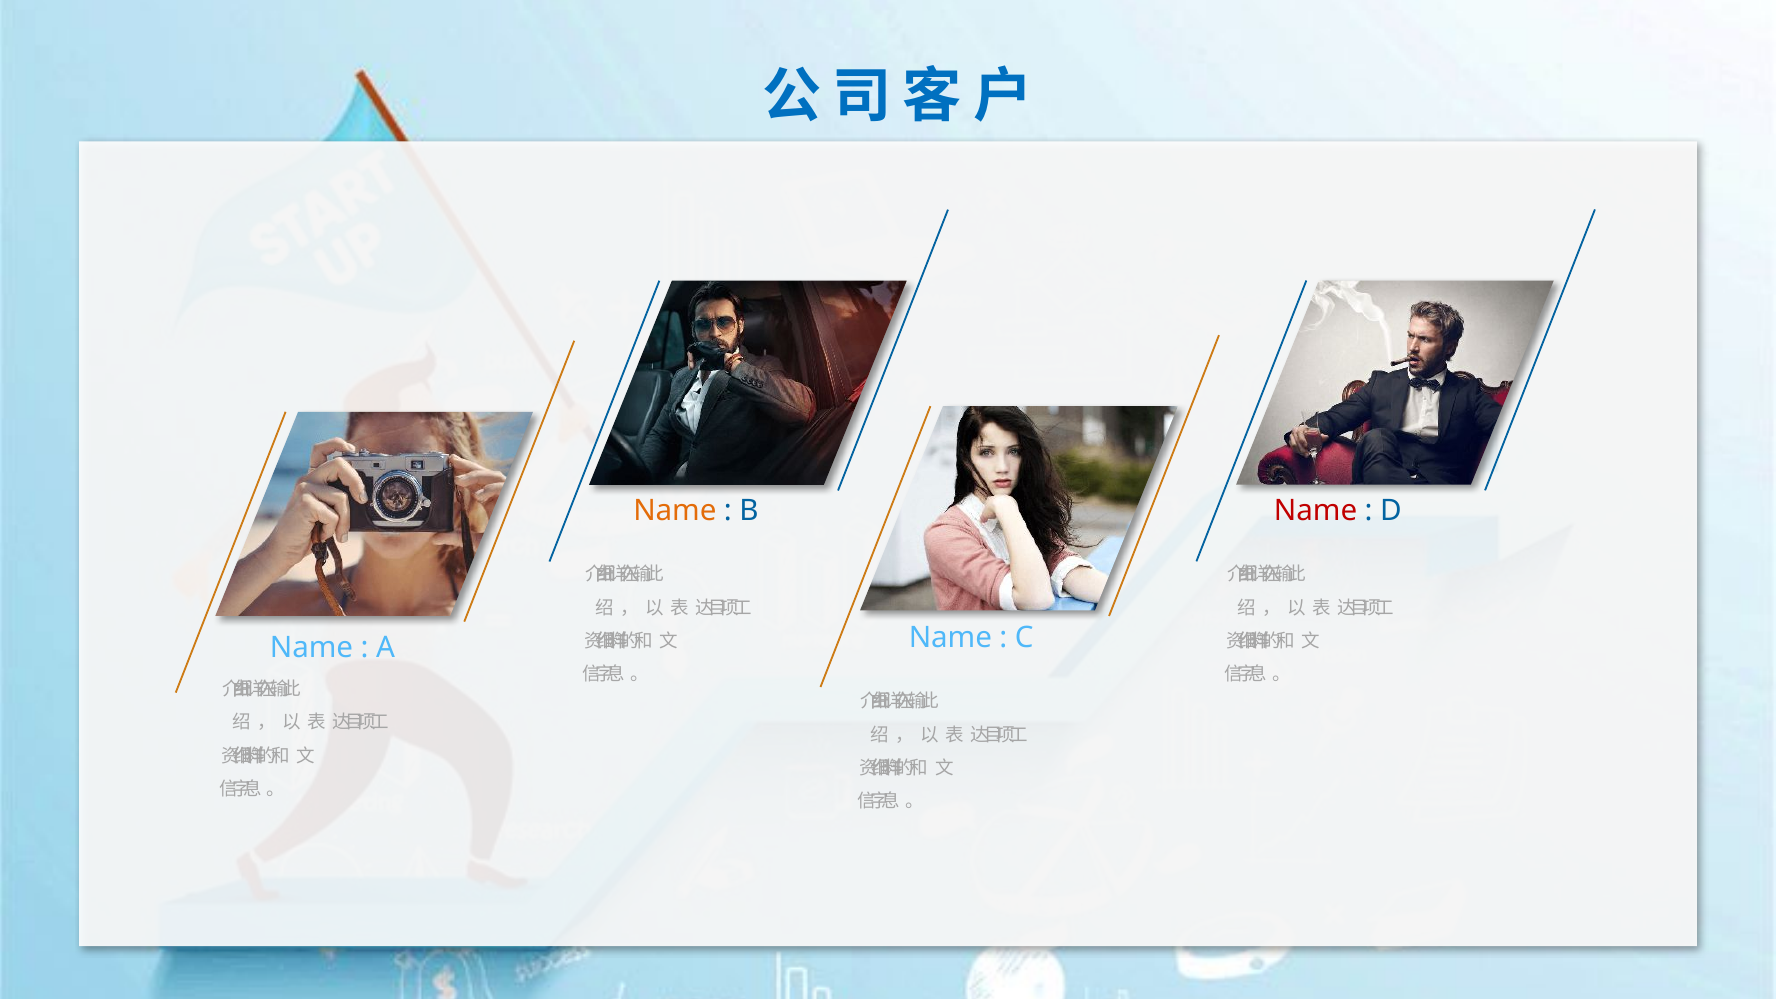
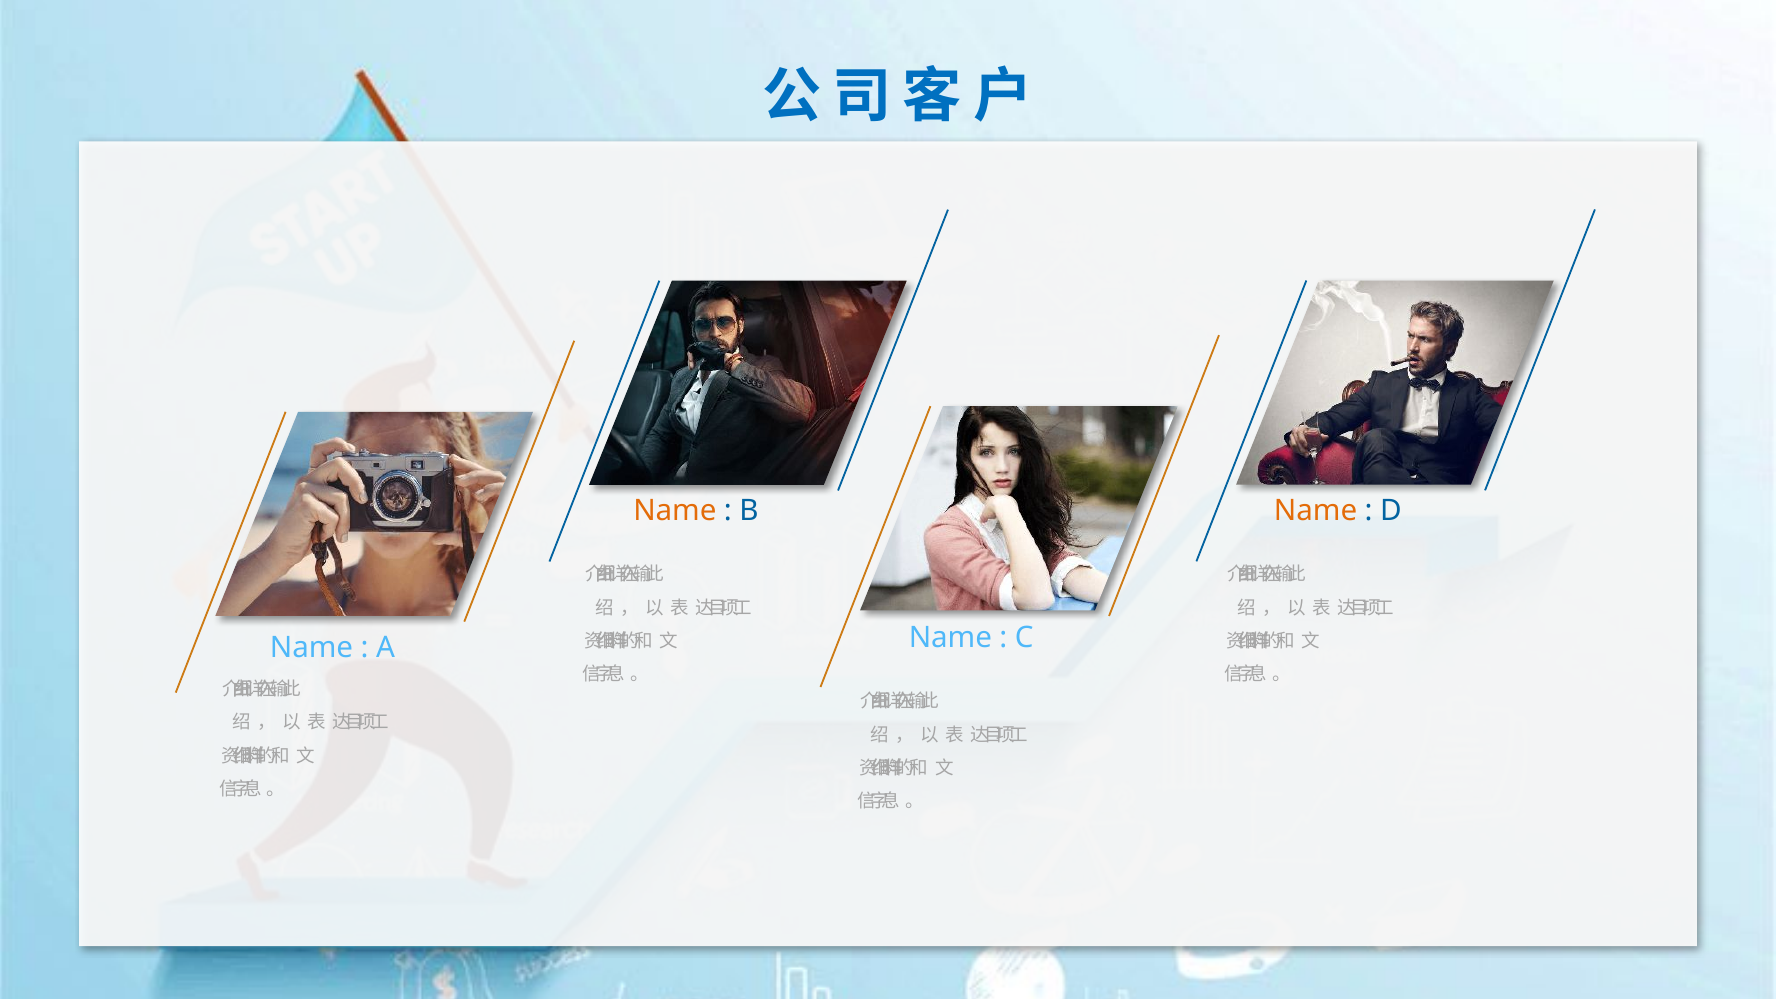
Name at (1316, 511) colour: red -> orange
